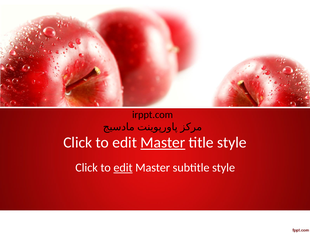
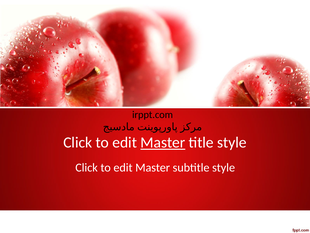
edit at (123, 167) underline: present -> none
